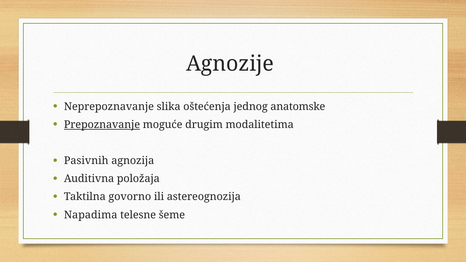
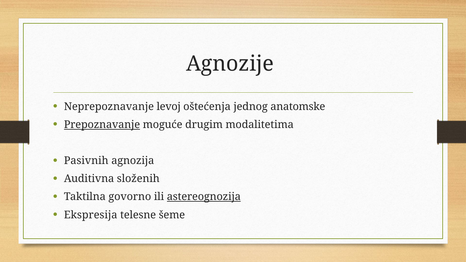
slika: slika -> levoj
položaja: položaja -> složenih
astereognozija underline: none -> present
Napadima: Napadima -> Ekspresija
